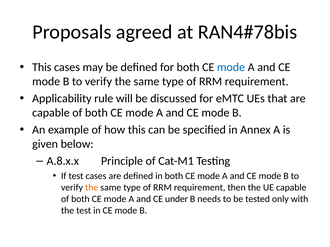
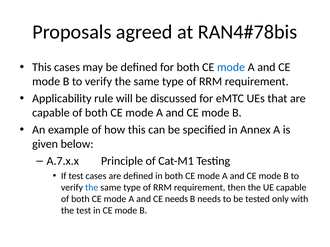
A.8.x.x: A.8.x.x -> A.7.x.x
the at (92, 188) colour: orange -> blue
CE under: under -> needs
